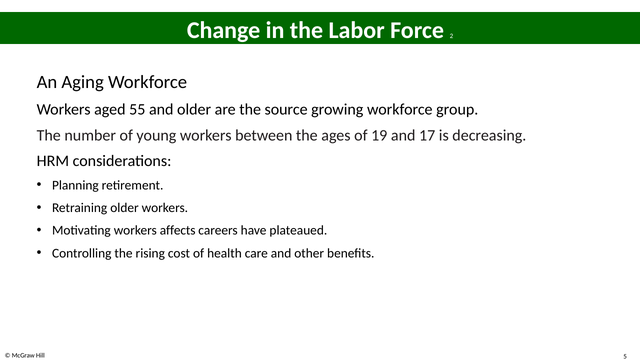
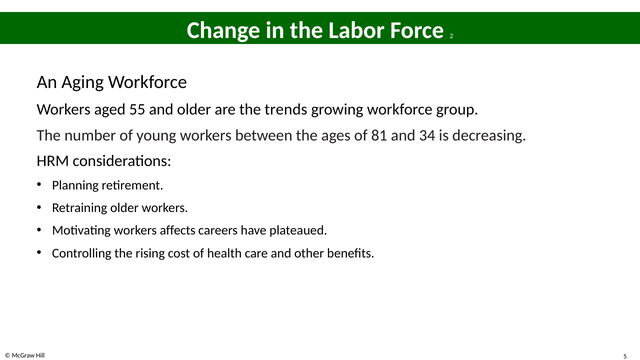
source: source -> trends
19: 19 -> 81
17: 17 -> 34
